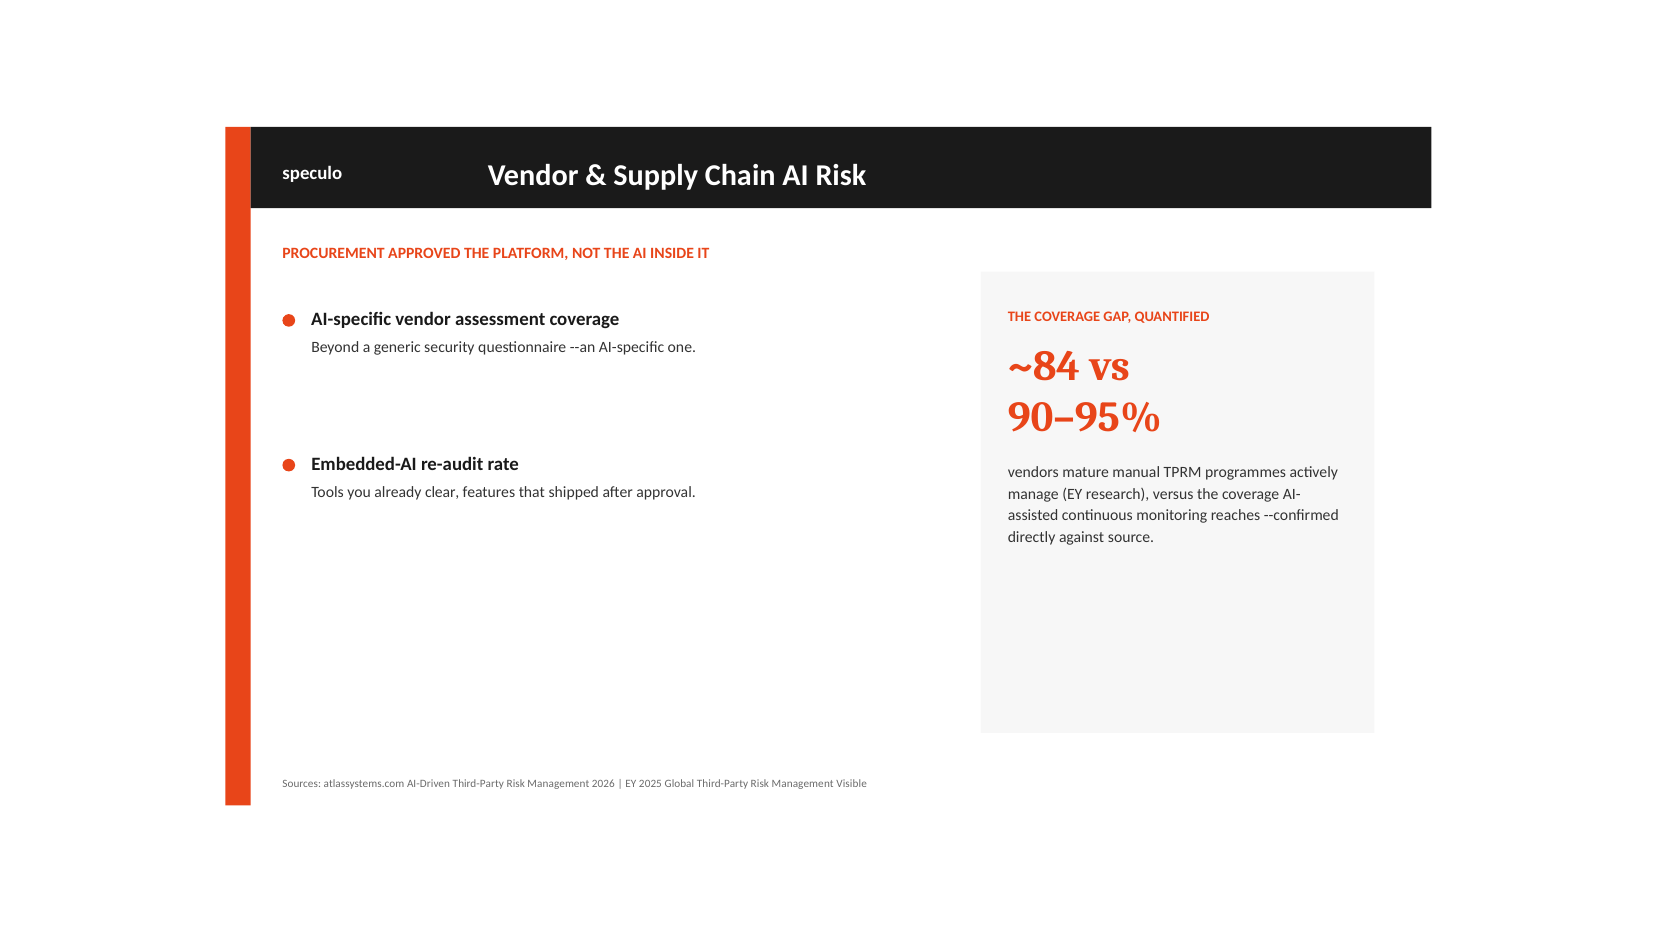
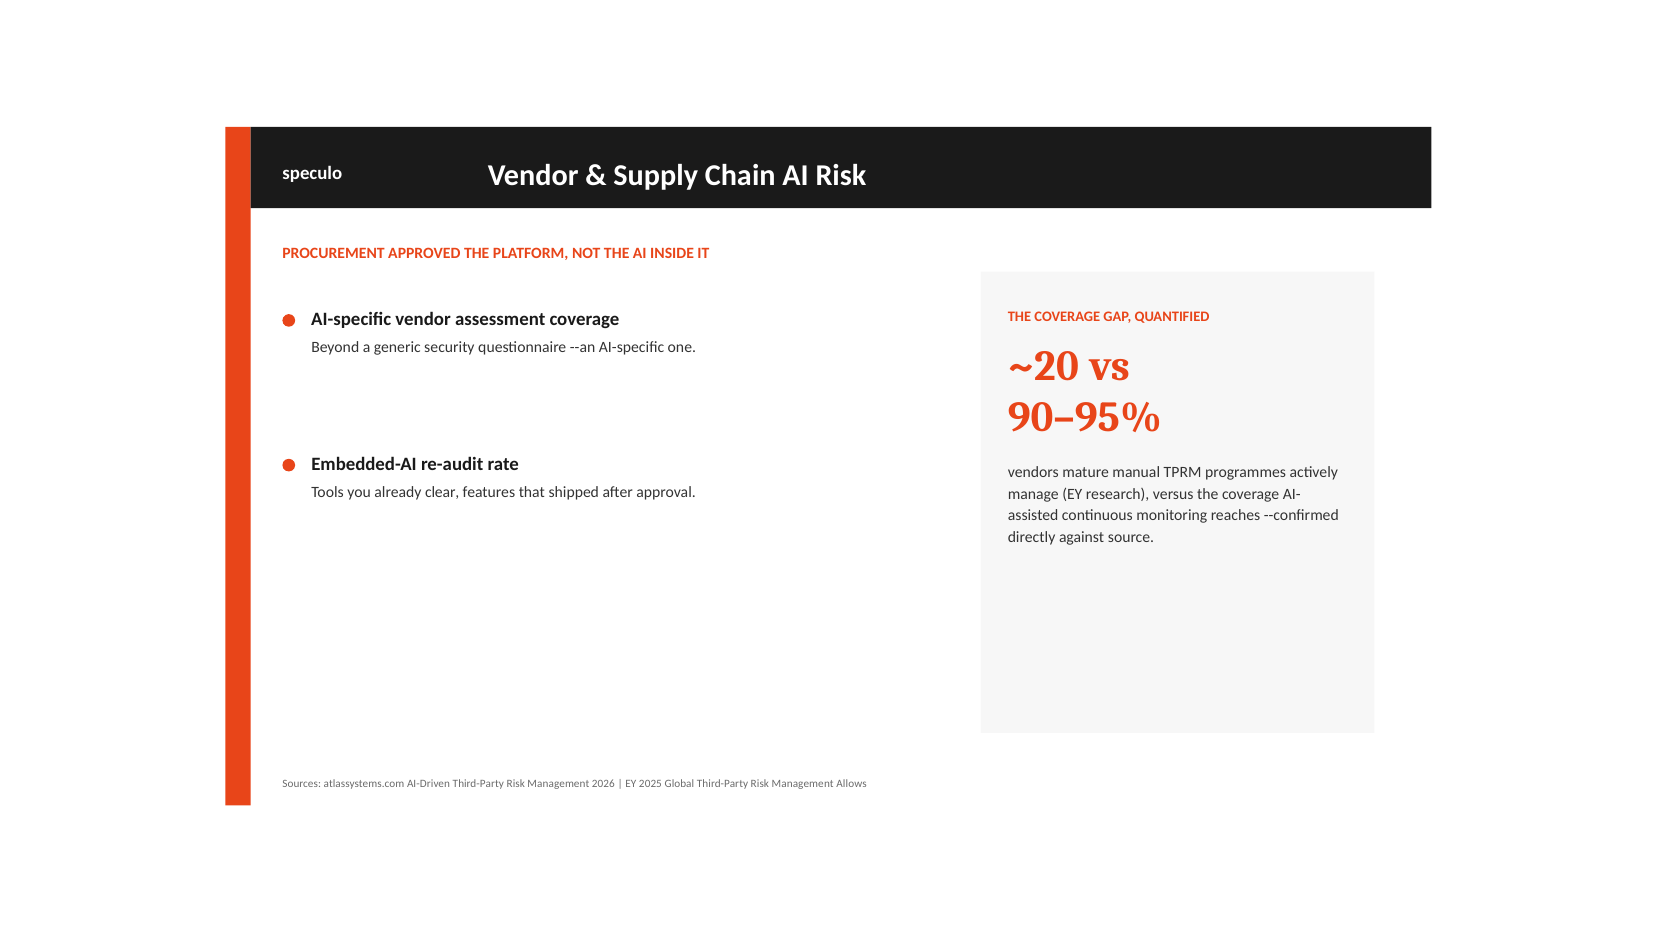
~84: ~84 -> ~20
Visible: Visible -> Allows
